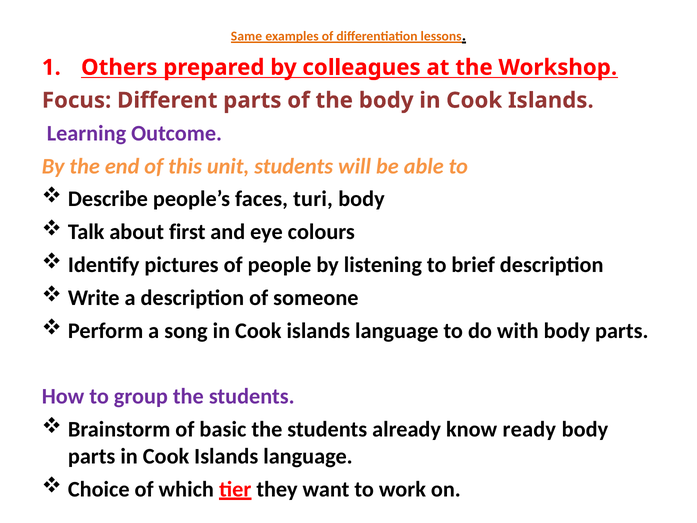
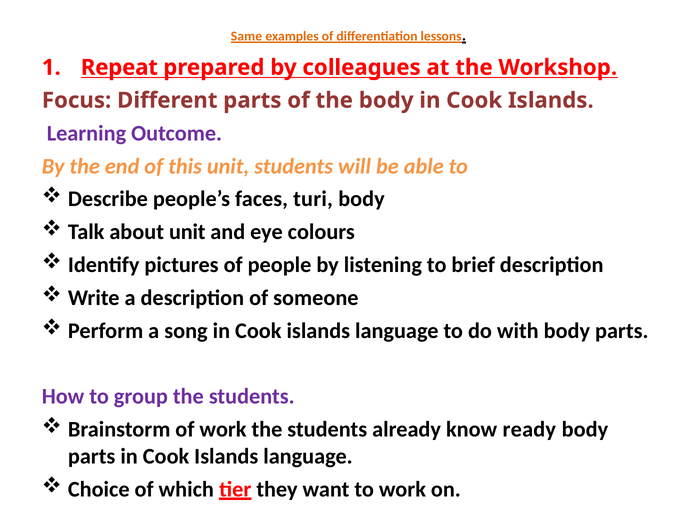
Others: Others -> Repeat
about first: first -> unit
of basic: basic -> work
